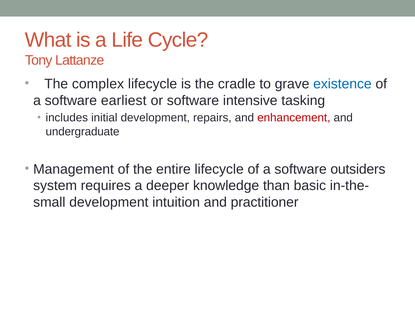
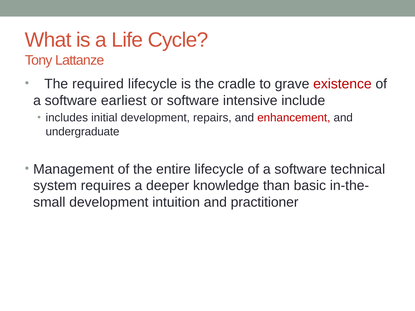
complex: complex -> required
existence colour: blue -> red
tasking: tasking -> include
outsiders: outsiders -> technical
